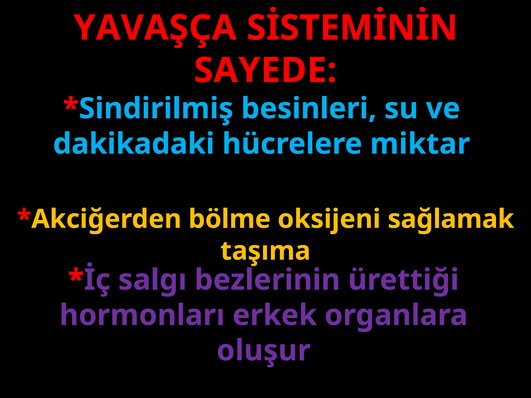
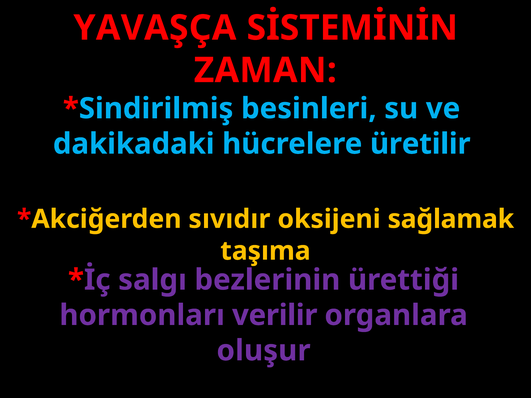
SAYEDE: SAYEDE -> ZAMAN
miktar: miktar -> üretilir
bölme: bölme -> sıvıdır
erkek: erkek -> verilir
